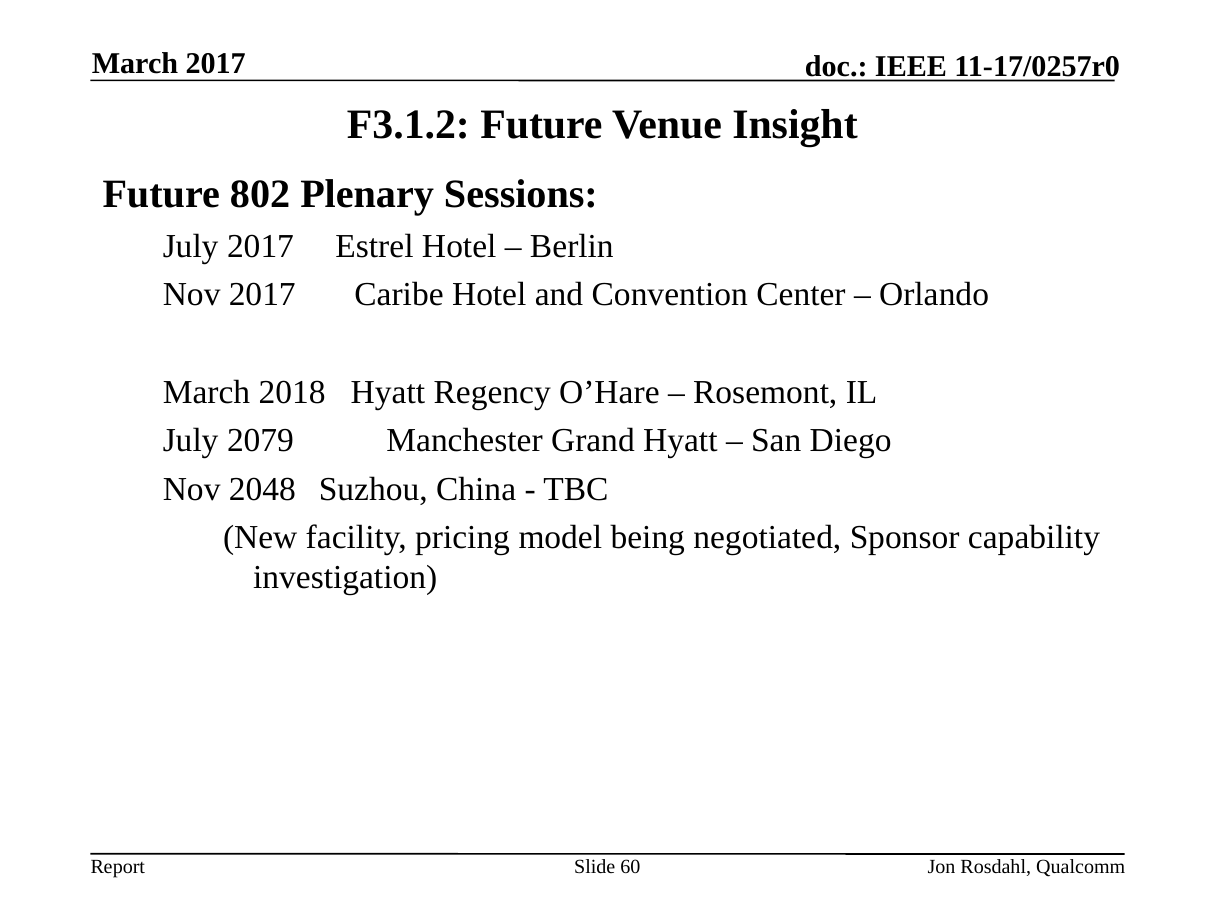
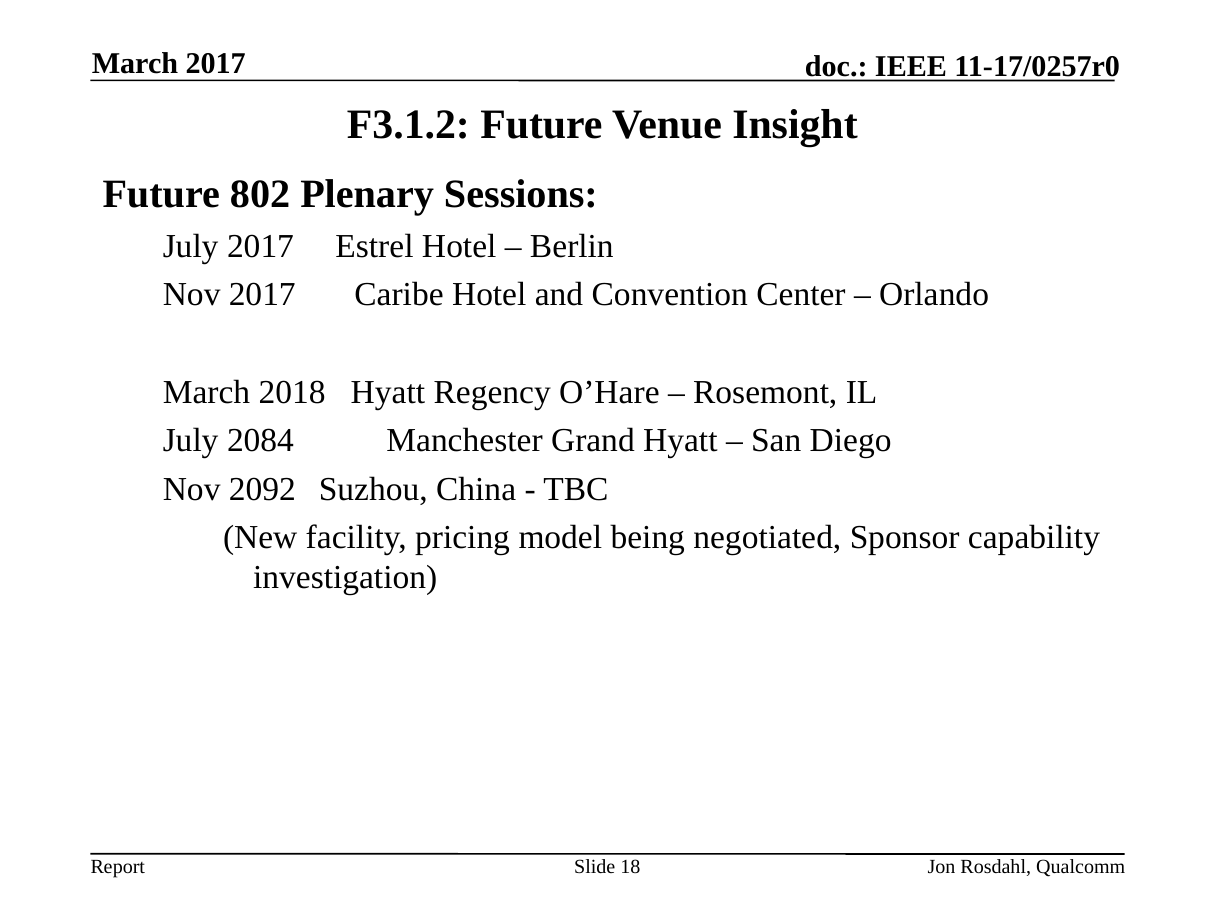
2079: 2079 -> 2084
2048: 2048 -> 2092
60: 60 -> 18
